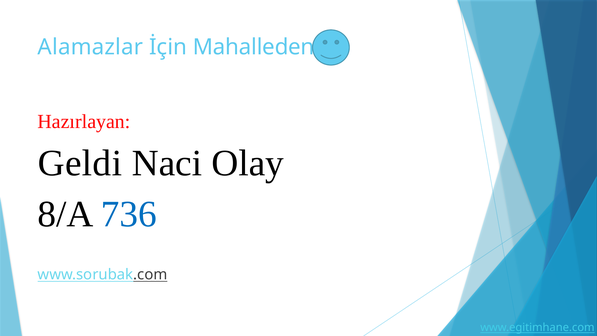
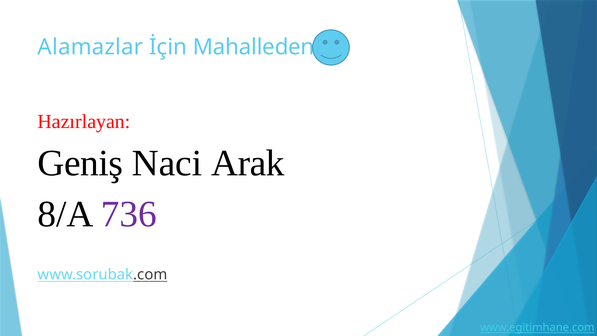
Geldi: Geldi -> Geniş
Olay: Olay -> Arak
736 colour: blue -> purple
